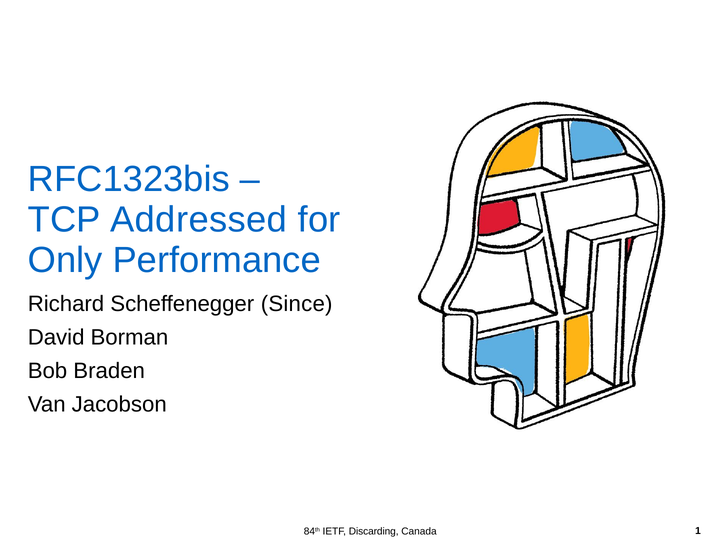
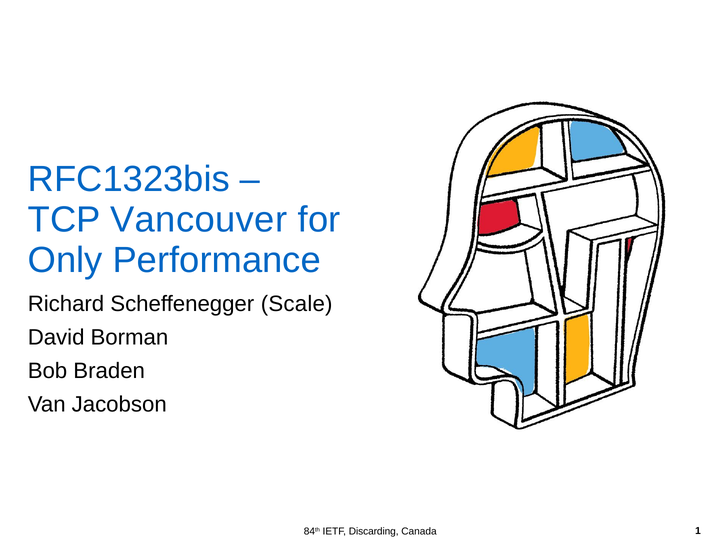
Addressed: Addressed -> Vancouver
Since: Since -> Scale
